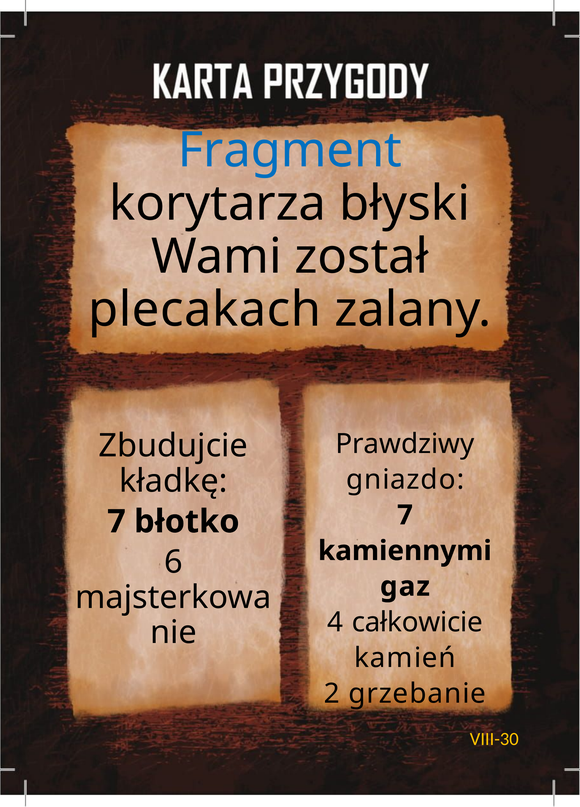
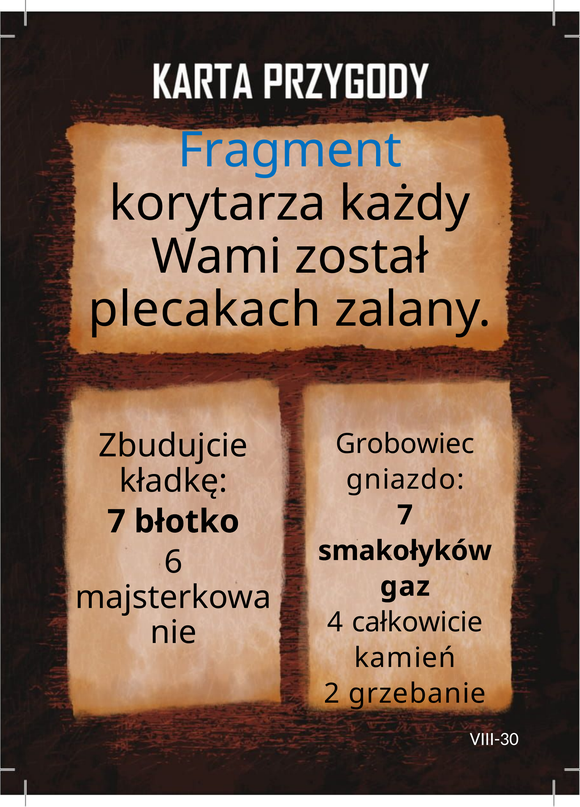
błyski: błyski -> każdy
Prawdziwy: Prawdziwy -> Grobowiec
kamiennymi: kamiennymi -> smakołyków
VIII-30 colour: yellow -> white
